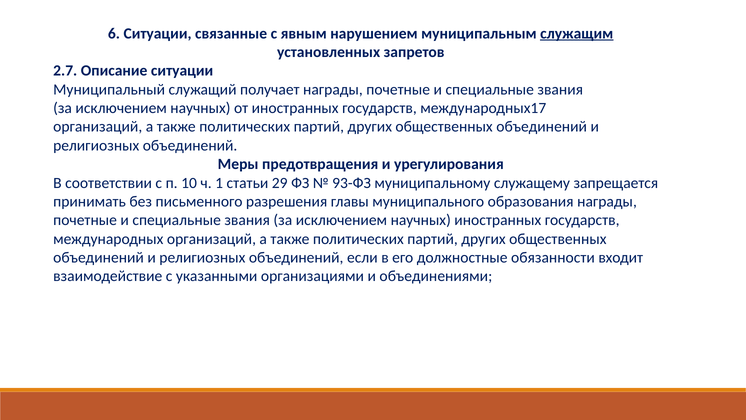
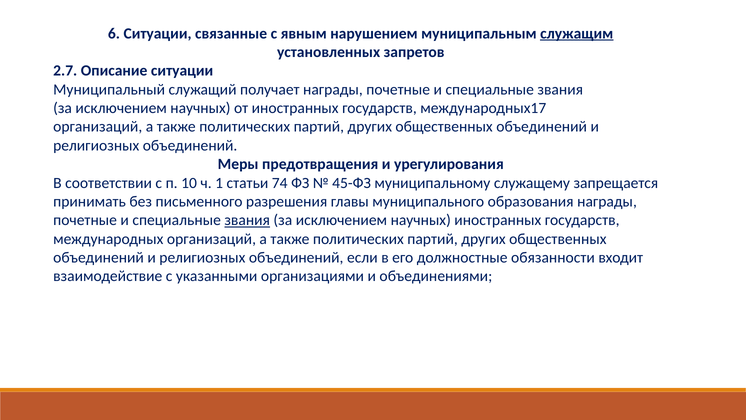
29: 29 -> 74
93-ФЗ: 93-ФЗ -> 45-ФЗ
звания at (247, 220) underline: none -> present
